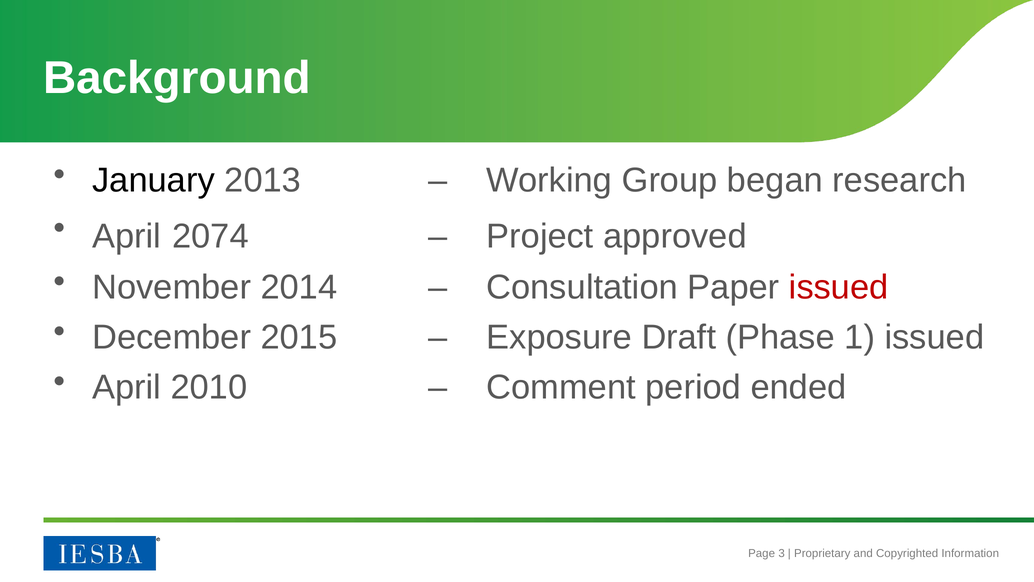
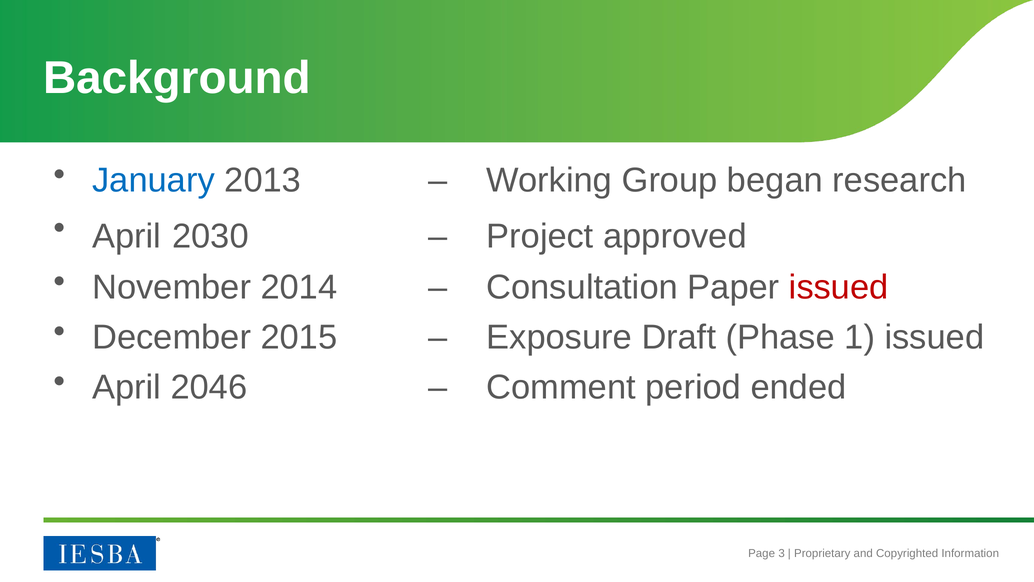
January colour: black -> blue
2074: 2074 -> 2030
2010: 2010 -> 2046
